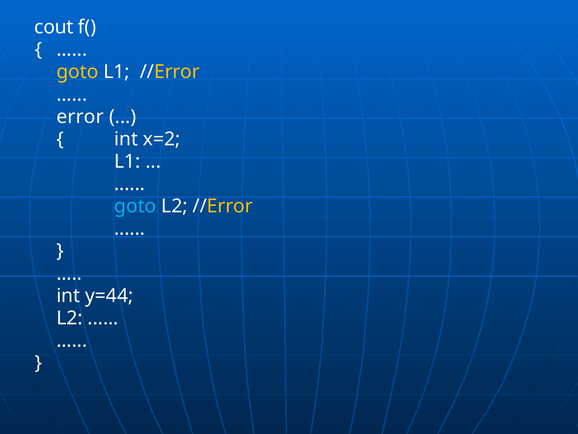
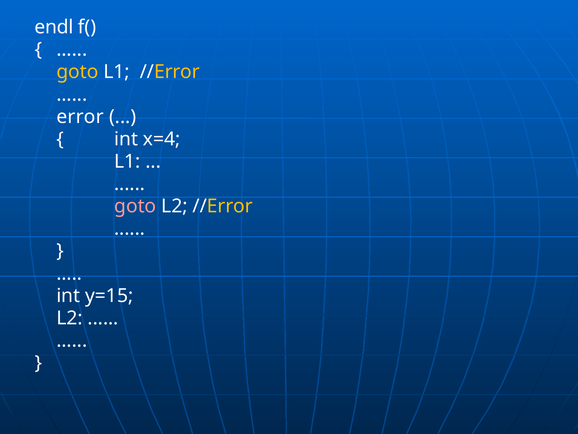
cout: cout -> endl
x=2: x=2 -> x=4
goto at (135, 206) colour: light blue -> pink
y=44: y=44 -> y=15
